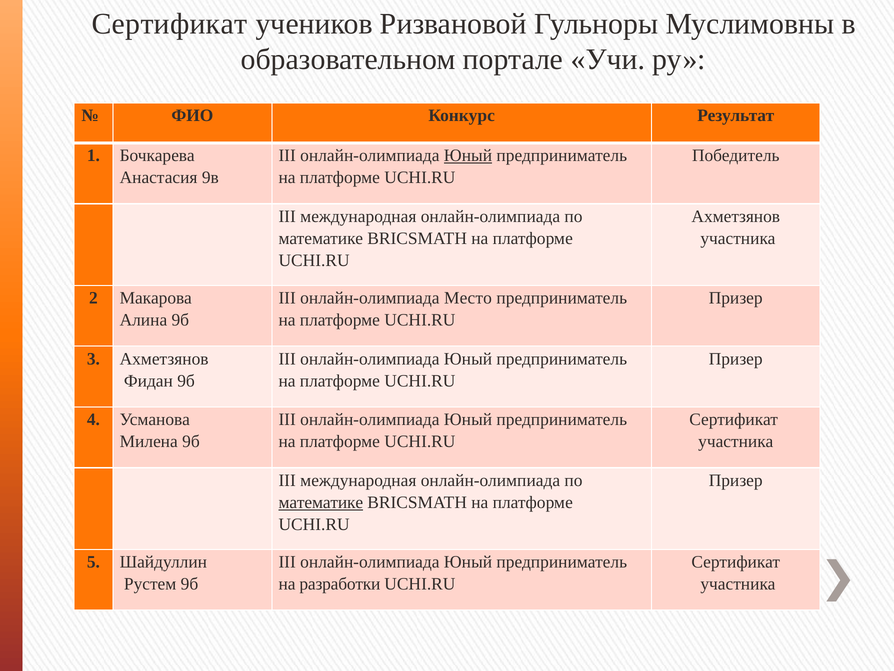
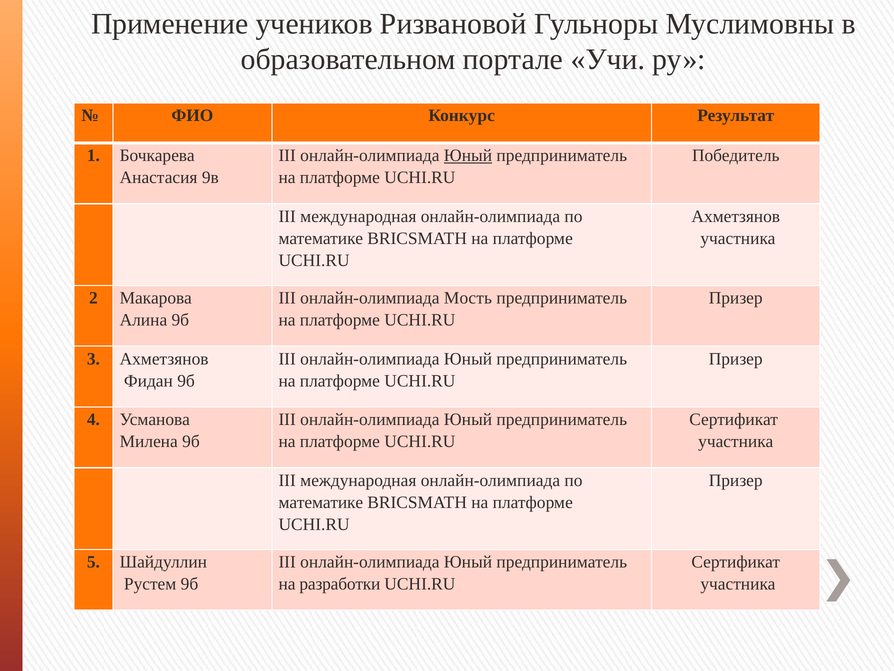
Сертификат at (169, 24): Сертификат -> Применение
Место: Место -> Мость
математике at (321, 502) underline: present -> none
